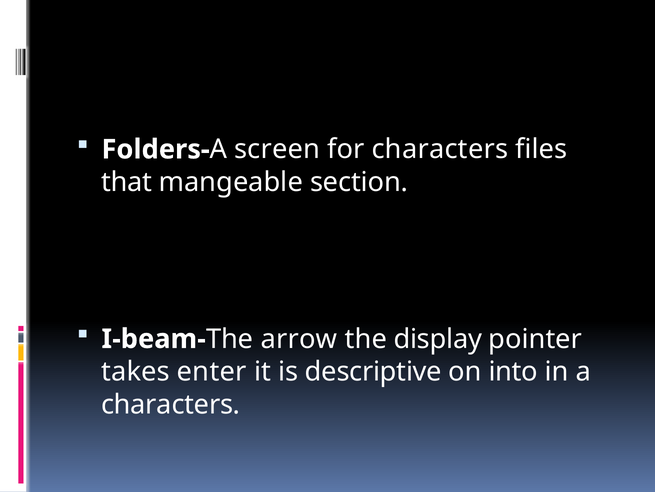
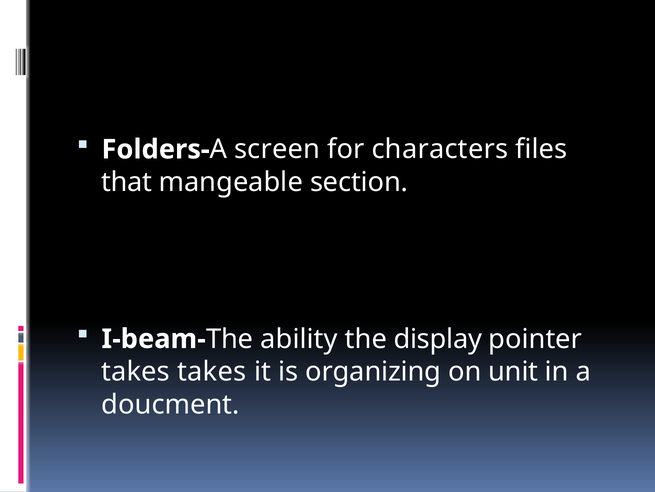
arrow: arrow -> ability
takes enter: enter -> takes
descriptive: descriptive -> organizing
into: into -> unit
characters at (171, 404): characters -> doucment
